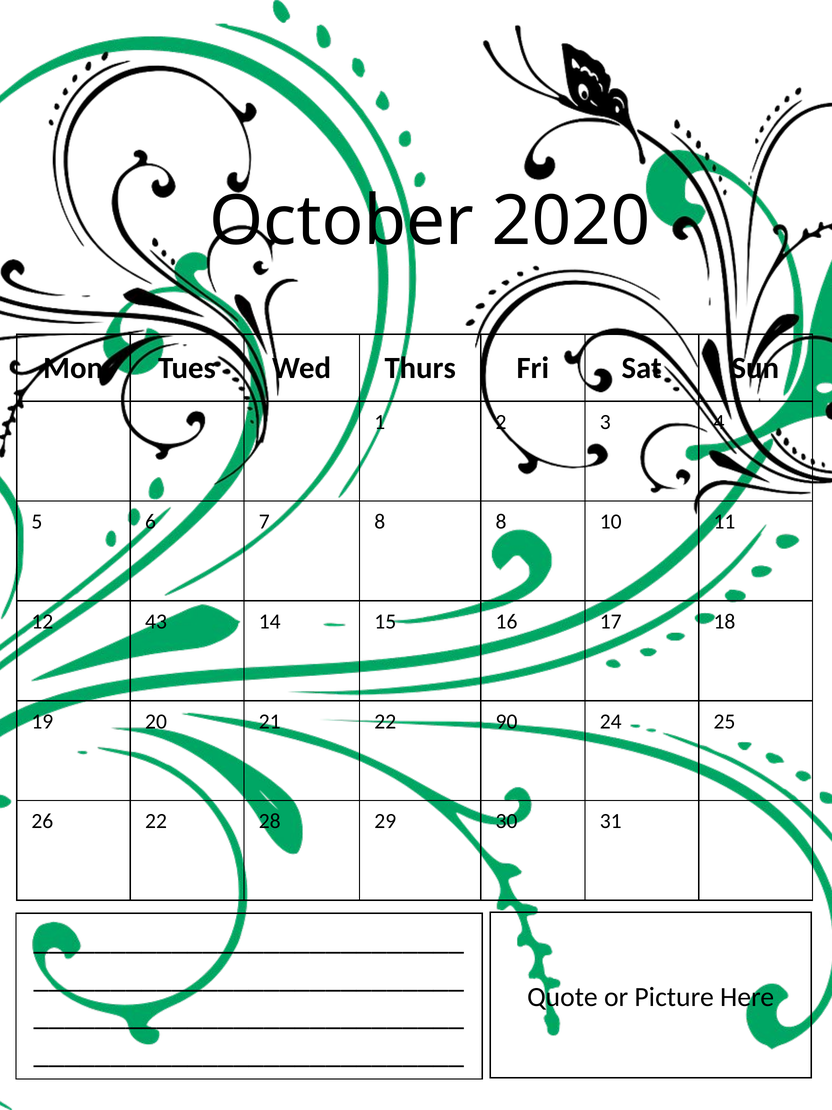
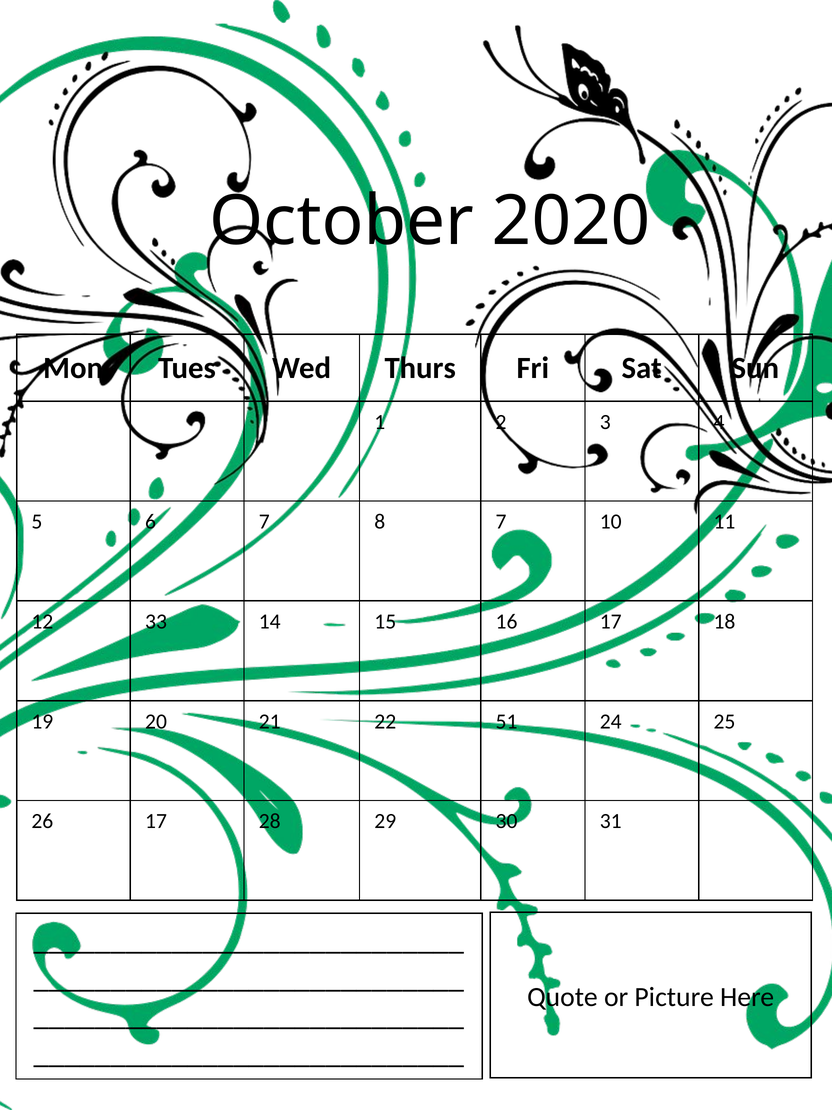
8 8: 8 -> 7
43: 43 -> 33
90: 90 -> 51
26 22: 22 -> 17
